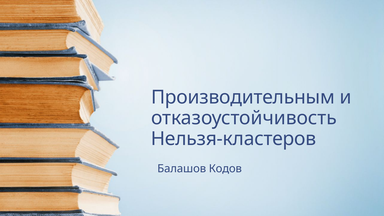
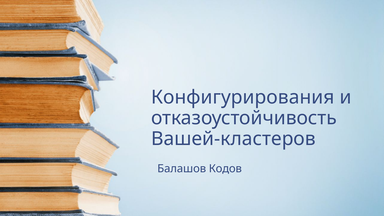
Производительным: Производительным -> Конфигурирования
Нельзя-кластеров: Нельзя-кластеров -> Вашей-кластеров
